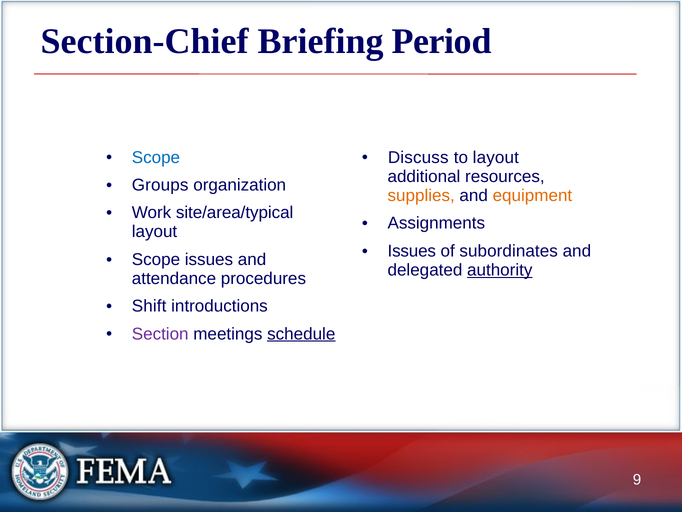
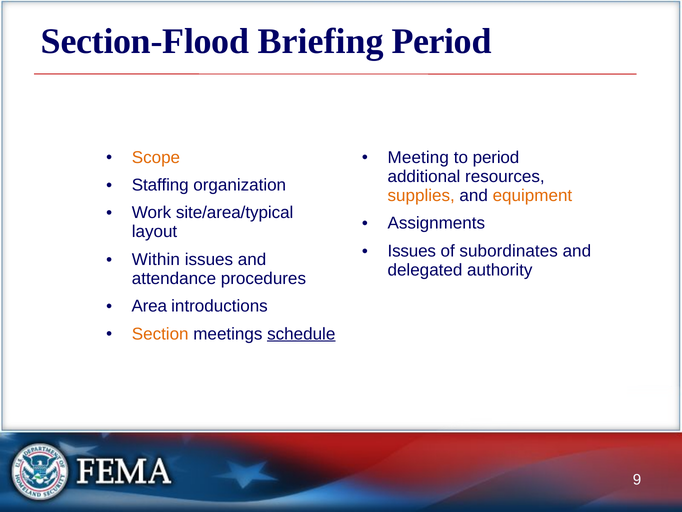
Section-Chief: Section-Chief -> Section-Flood
Scope at (156, 157) colour: blue -> orange
Discuss: Discuss -> Meeting
to layout: layout -> period
Groups: Groups -> Staffing
Scope at (156, 259): Scope -> Within
authority underline: present -> none
Shift: Shift -> Area
Section colour: purple -> orange
